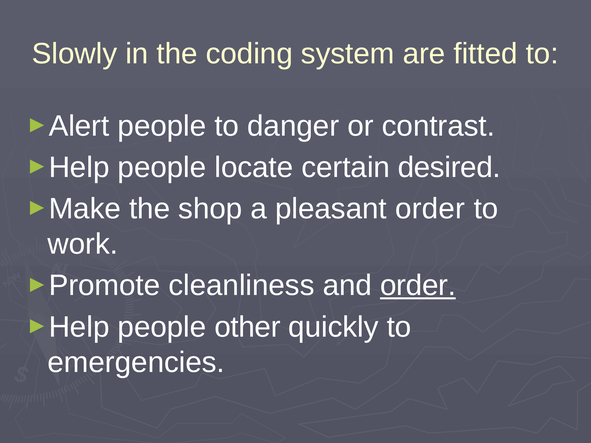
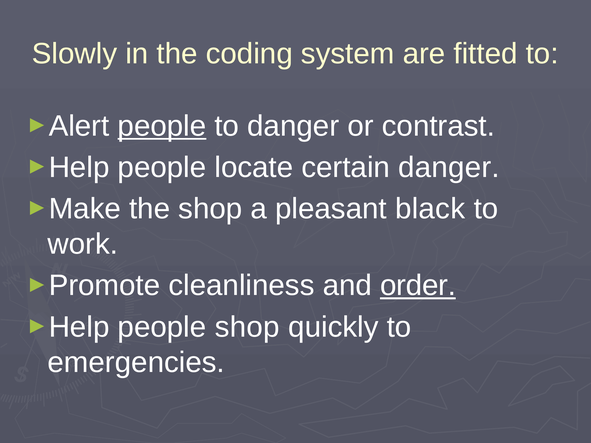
people at (162, 126) underline: none -> present
certain desired: desired -> danger
pleasant order: order -> black
people other: other -> shop
